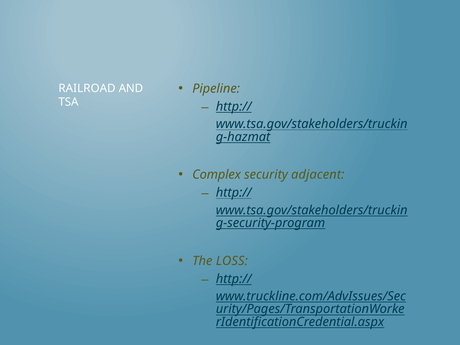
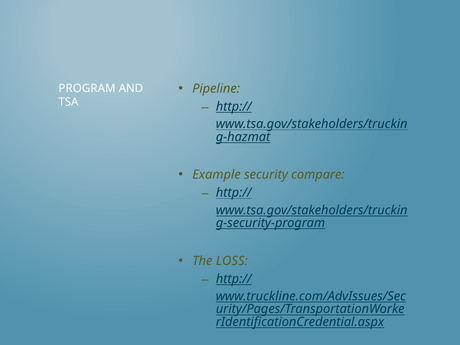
RAILROAD: RAILROAD -> PROGRAM
Complex: Complex -> Example
adjacent: adjacent -> compare
